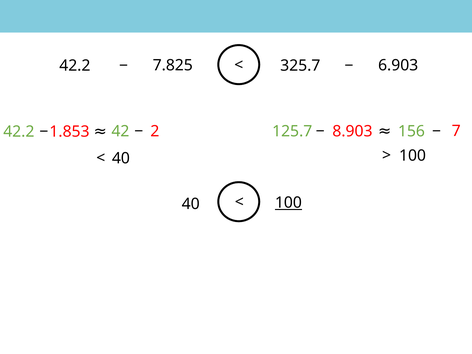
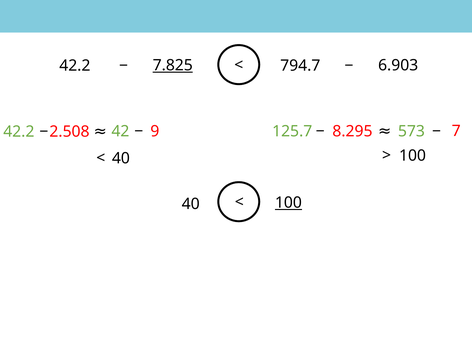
7.825 underline: none -> present
325.7: 325.7 -> 794.7
8.903: 8.903 -> 8.295
156: 156 -> 573
1.853: 1.853 -> 2.508
2: 2 -> 9
